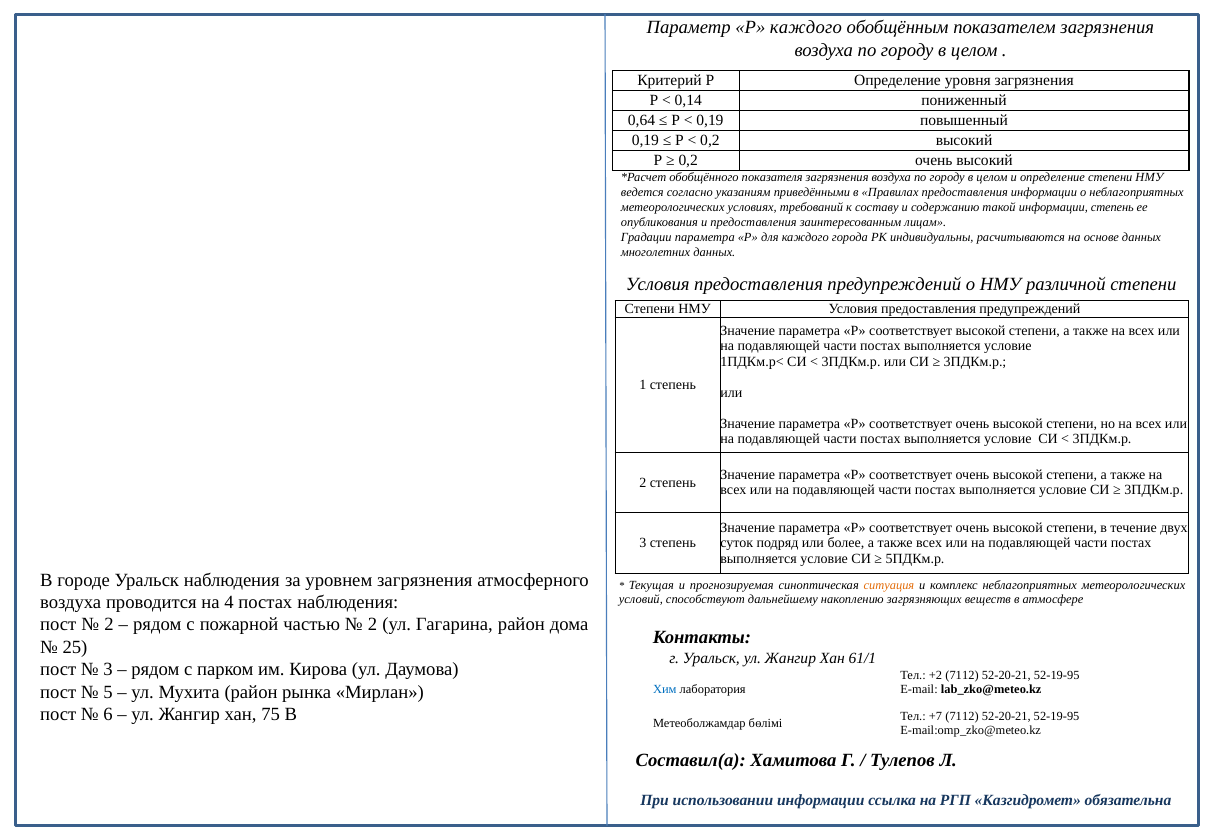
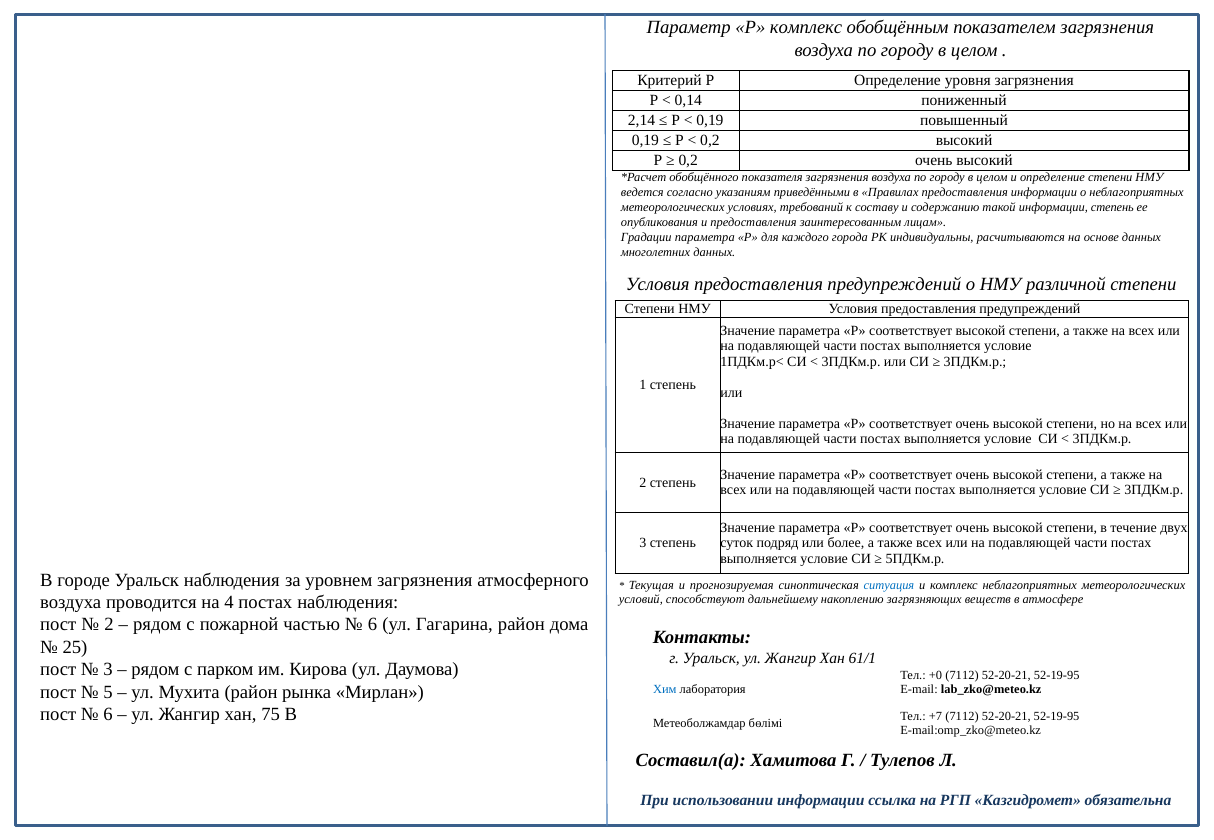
Р каждого: каждого -> комплекс
0,64: 0,64 -> 2,14
ситуация colour: orange -> blue
2 at (373, 625): 2 -> 6
+2: +2 -> +0
